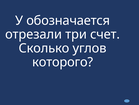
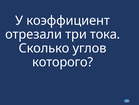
обозначается: обозначается -> коэффициент
счет: счет -> тока
